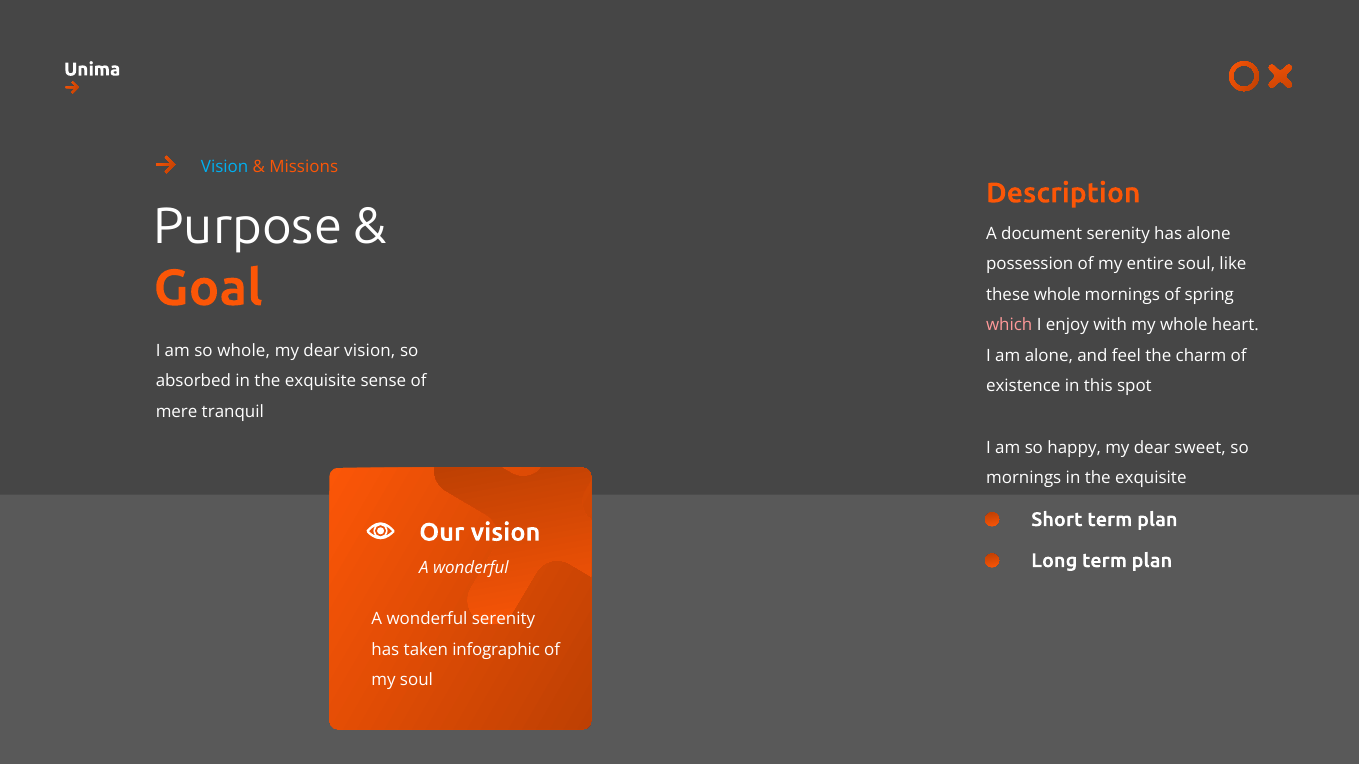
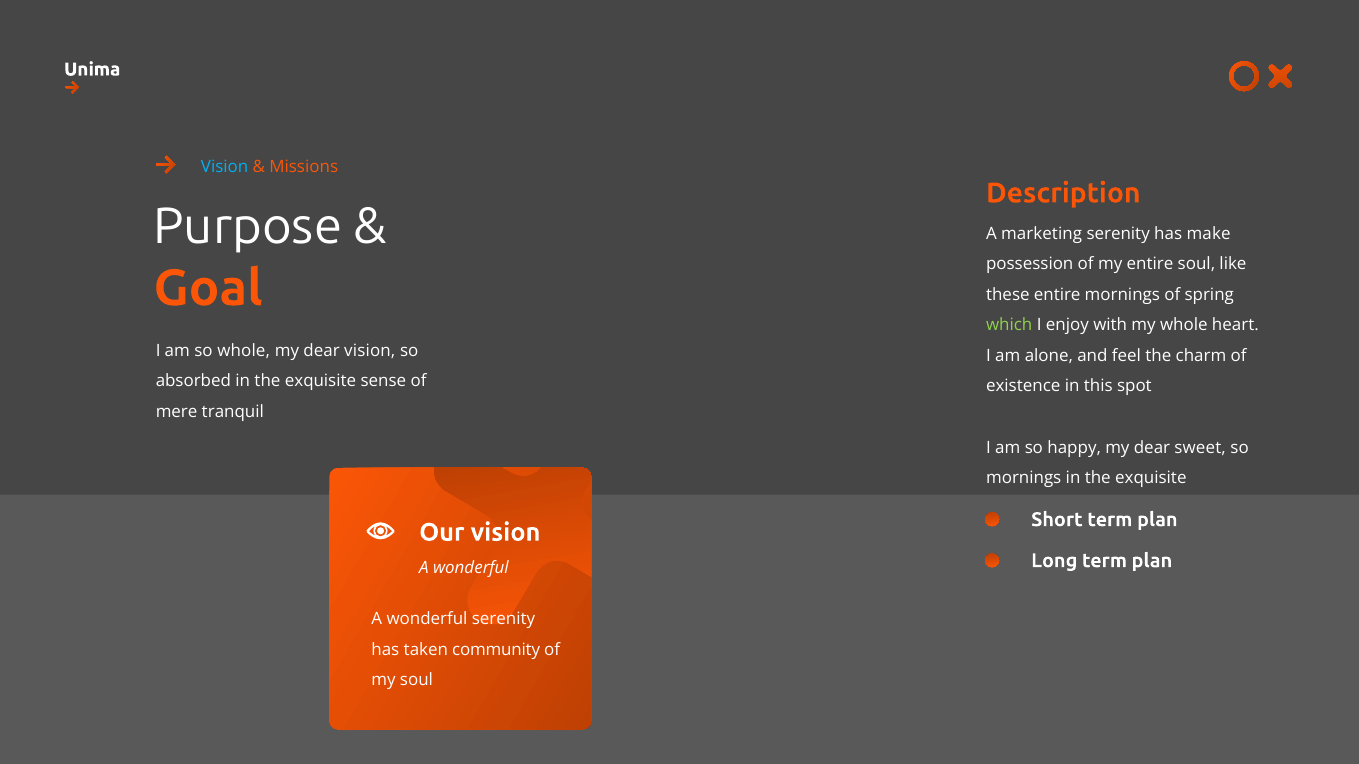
document: document -> marketing
has alone: alone -> make
these whole: whole -> entire
which colour: pink -> light green
infographic: infographic -> community
